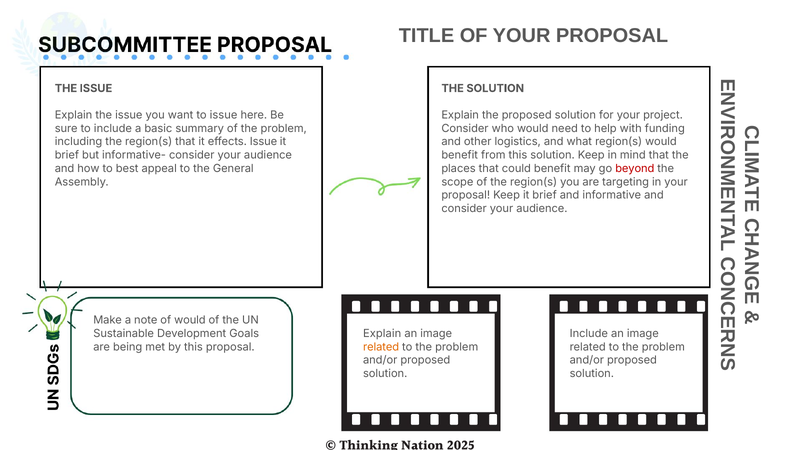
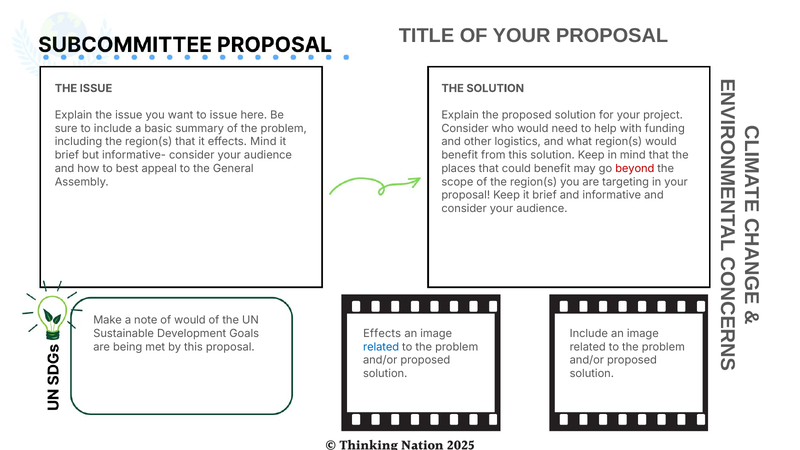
effects Issue: Issue -> Mind
Explain at (382, 334): Explain -> Effects
related at (381, 347) colour: orange -> blue
